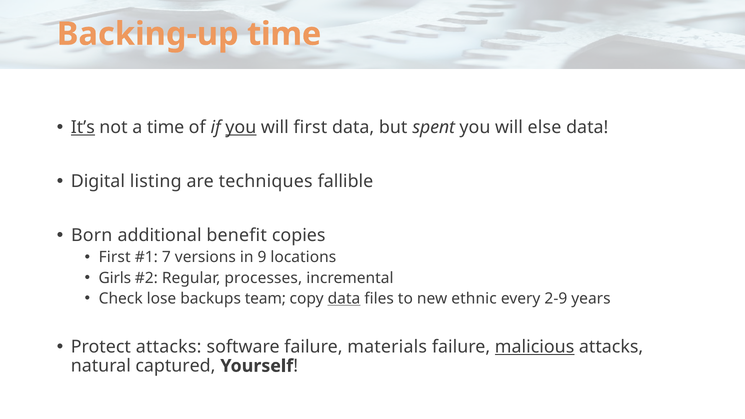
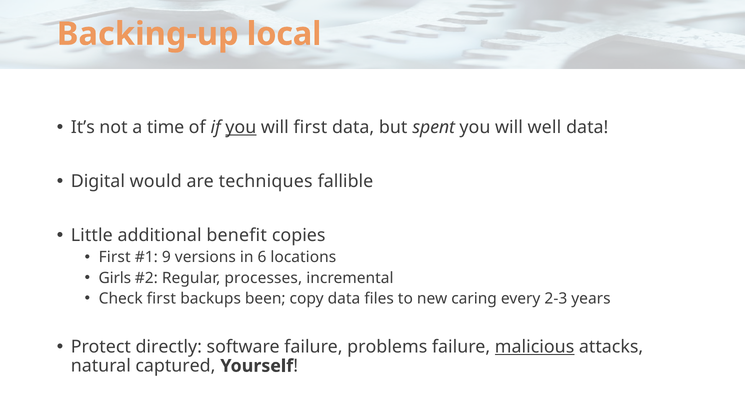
Backing-up time: time -> local
It’s underline: present -> none
else: else -> well
listing: listing -> would
Born: Born -> Little
7: 7 -> 9
9: 9 -> 6
Check lose: lose -> first
team: team -> been
data at (344, 299) underline: present -> none
ethnic: ethnic -> caring
2-9: 2-9 -> 2-3
Protect attacks: attacks -> directly
materials: materials -> problems
